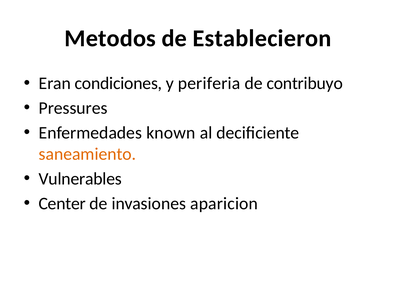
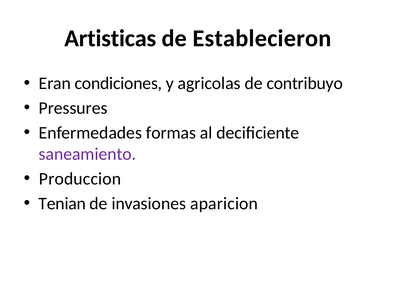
Metodos: Metodos -> Artisticas
periferia: periferia -> agricolas
known: known -> formas
saneamiento colour: orange -> purple
Vulnerables: Vulnerables -> Produccion
Center: Center -> Tenian
